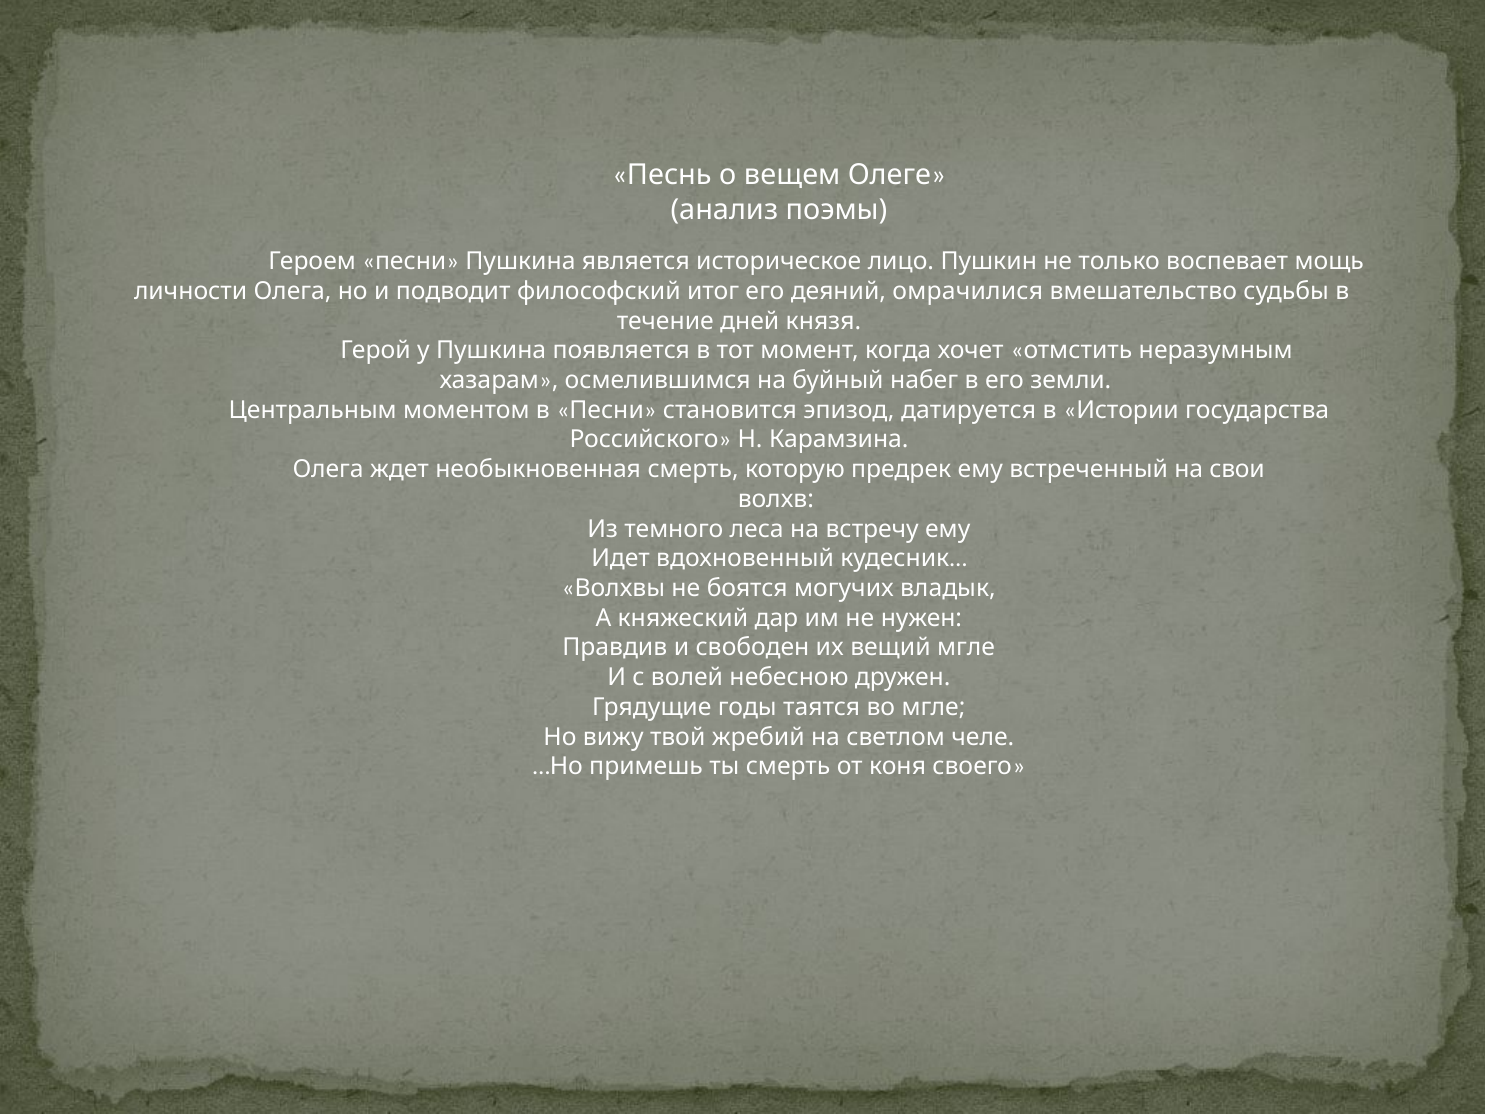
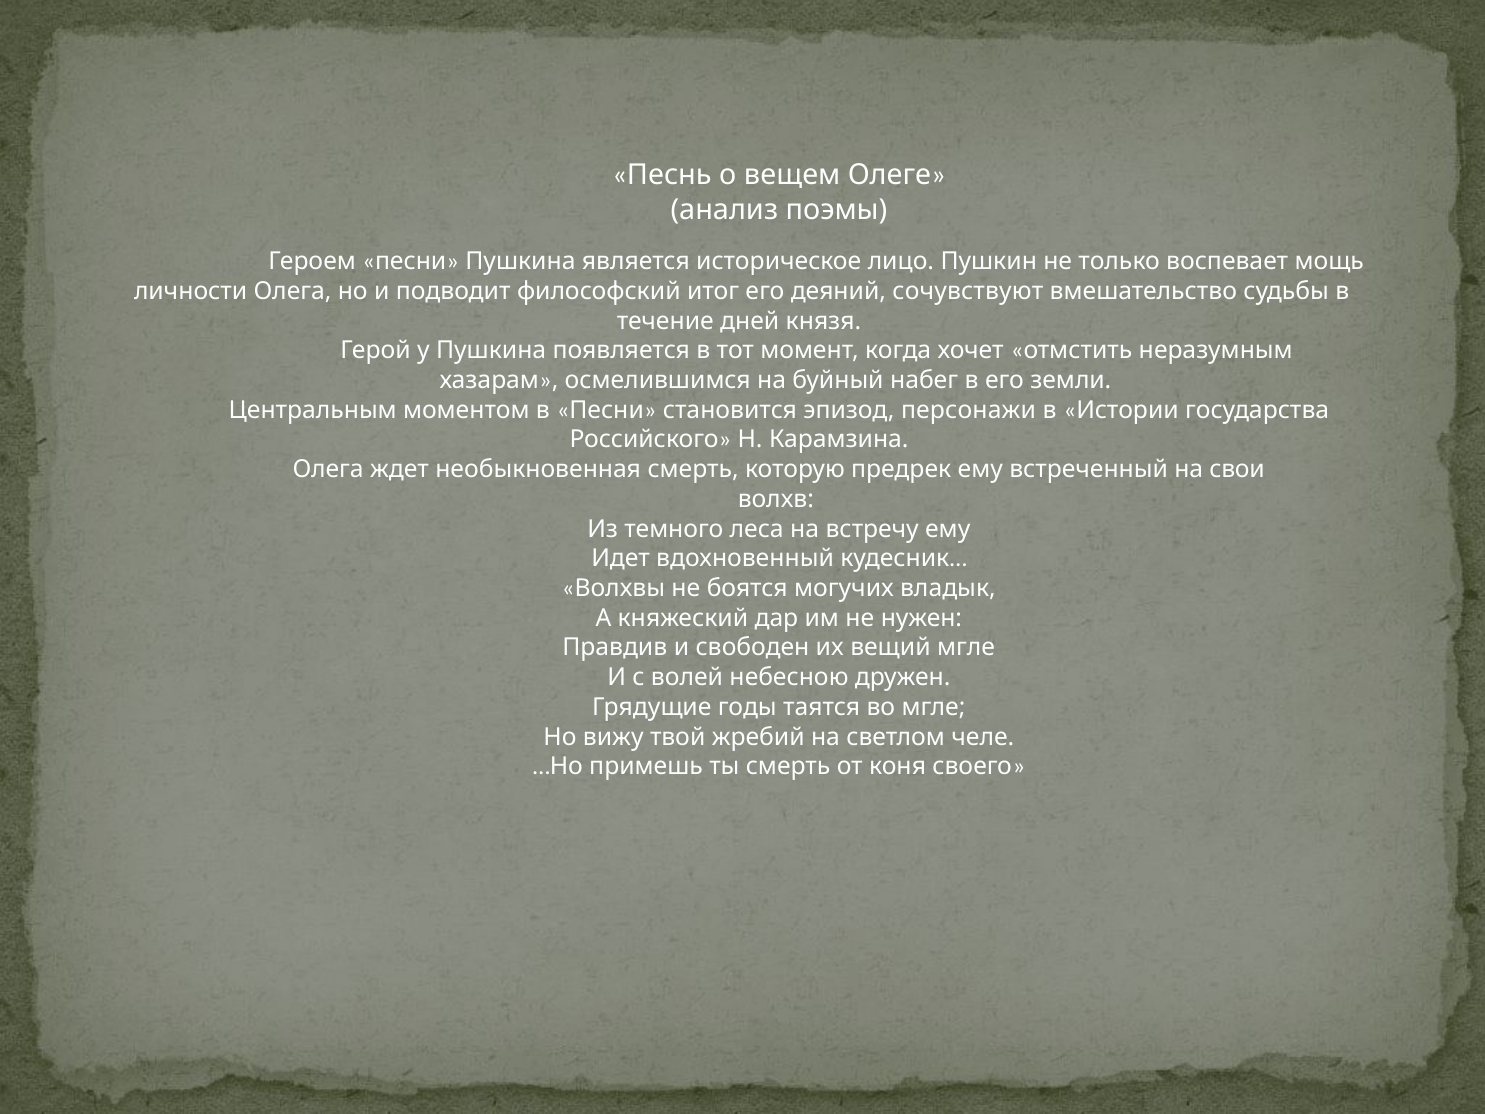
омрачилися: омрачилися -> сочувствуют
датируется: датируется -> персонажи
